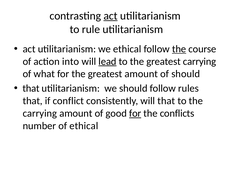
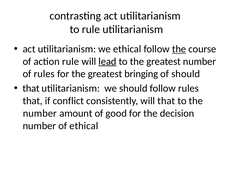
act at (111, 16) underline: present -> none
action into: into -> rule
greatest carrying: carrying -> number
of what: what -> rules
greatest amount: amount -> bringing
carrying at (40, 113): carrying -> number
for at (135, 113) underline: present -> none
conflicts: conflicts -> decision
